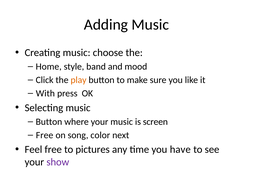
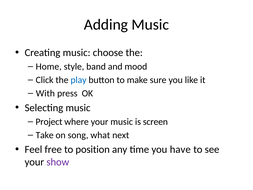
play colour: orange -> blue
Button at (49, 122): Button -> Project
Free at (45, 135): Free -> Take
color: color -> what
pictures: pictures -> position
